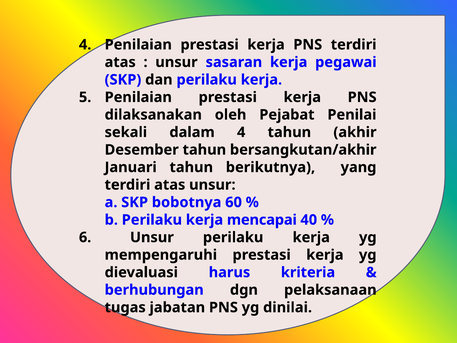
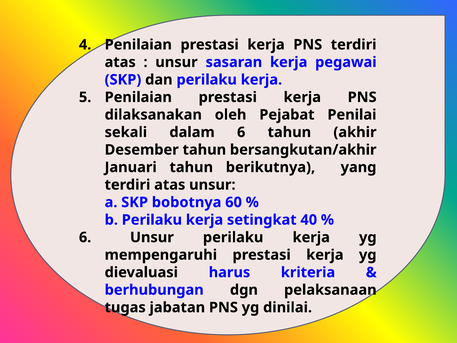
dalam 4: 4 -> 6
mencapai: mencapai -> setingkat
